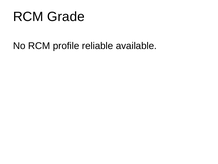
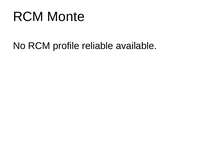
Grade: Grade -> Monte
